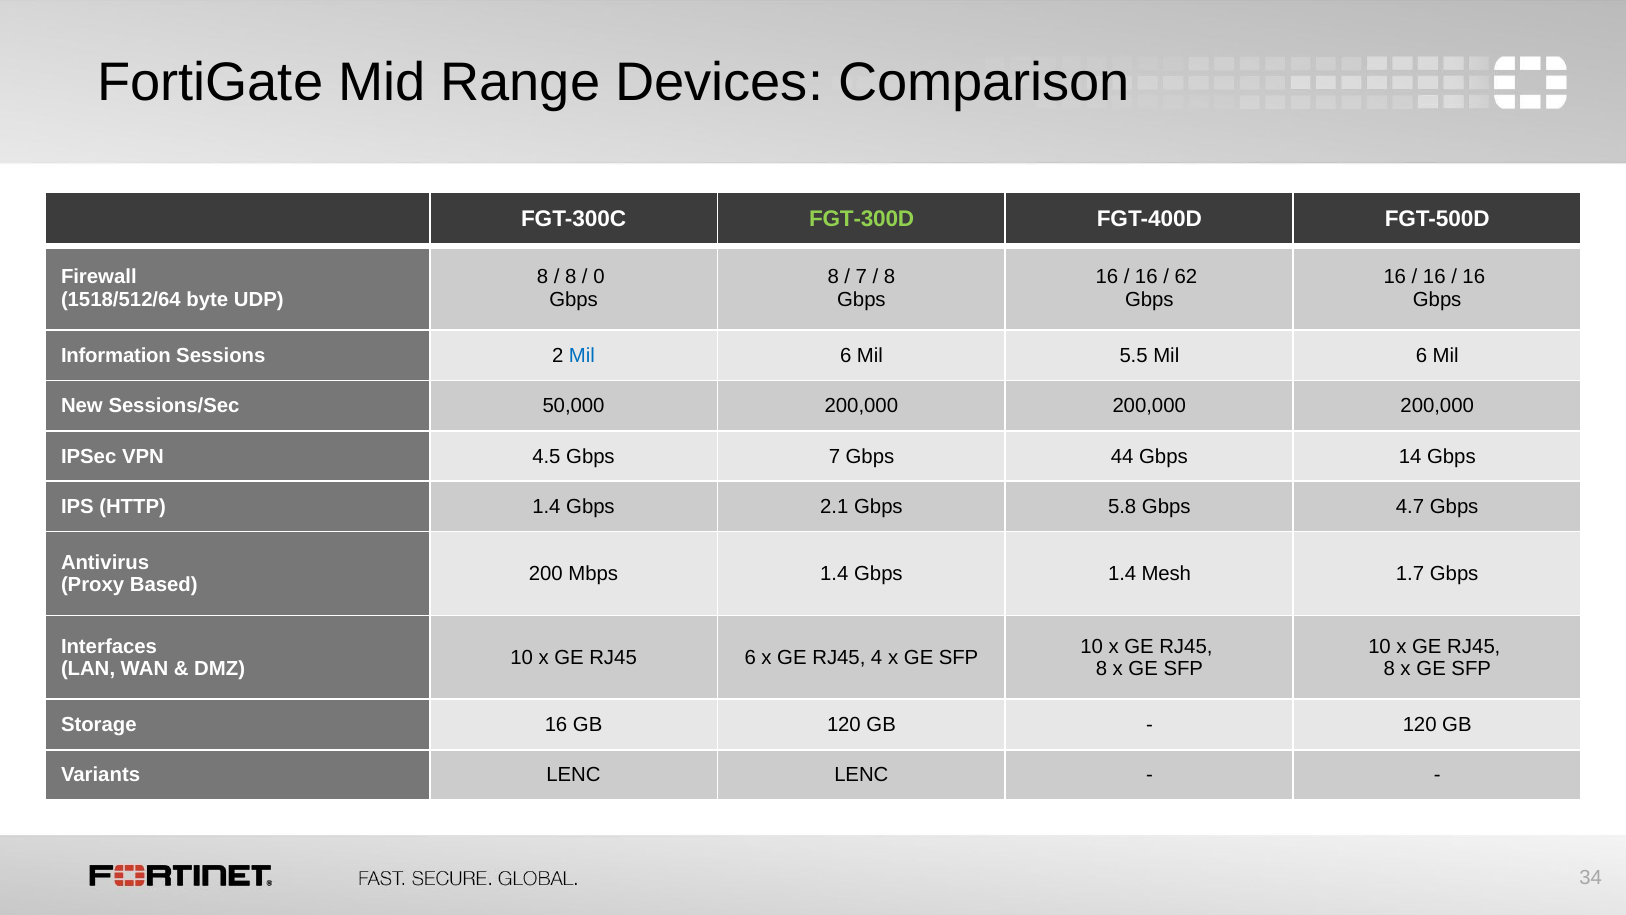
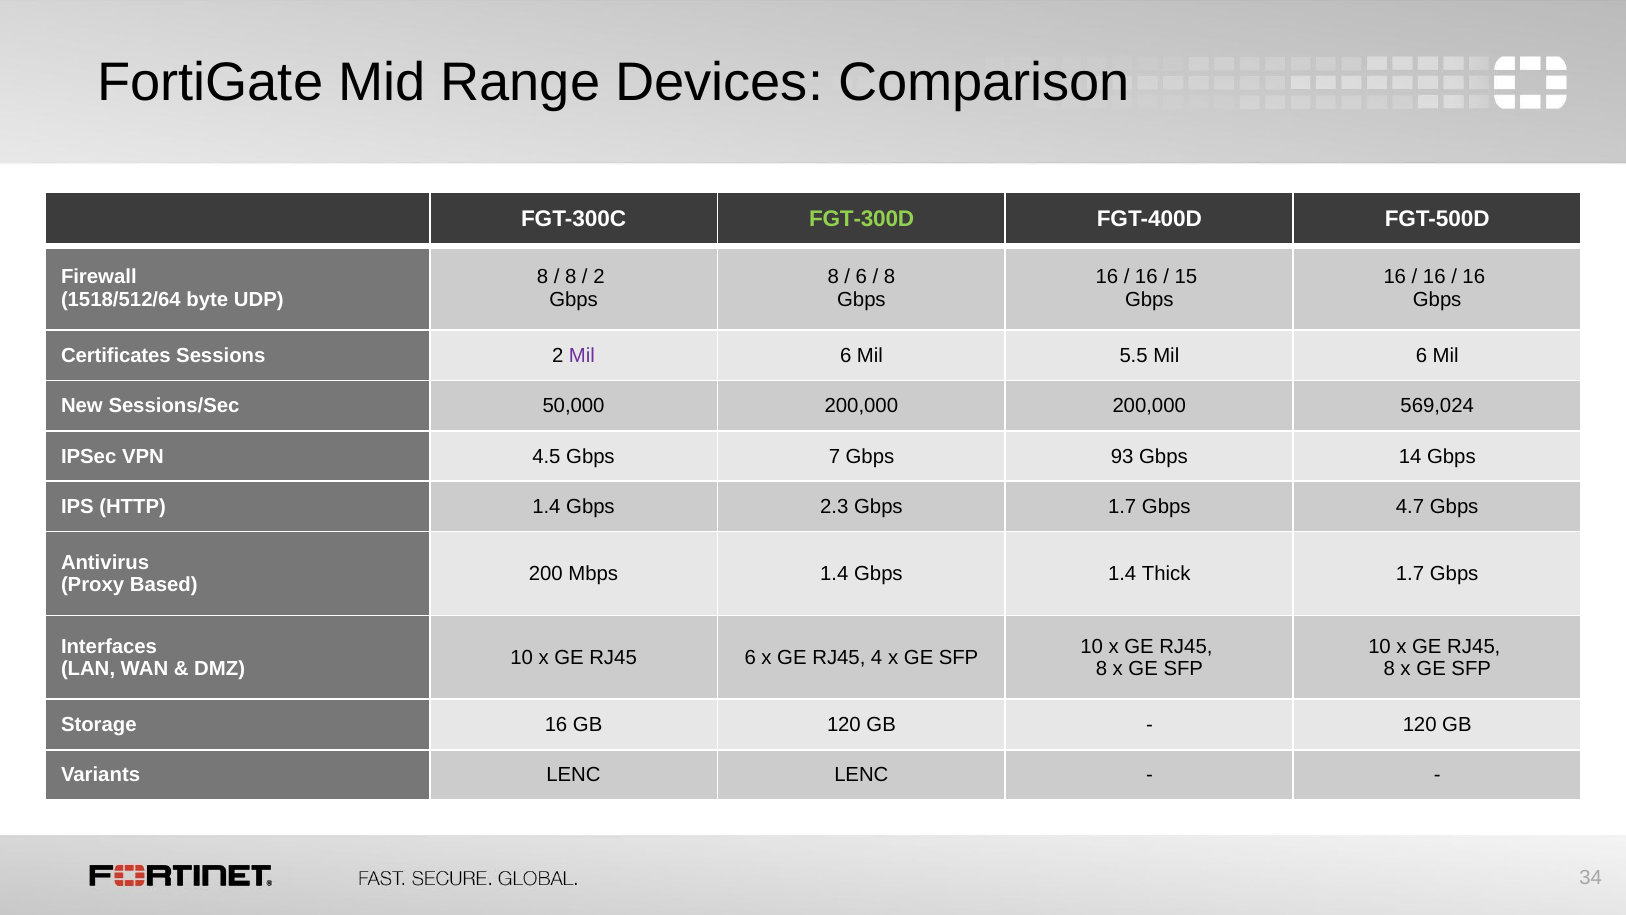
0 at (599, 277): 0 -> 2
7 at (861, 277): 7 -> 6
62: 62 -> 15
Information: Information -> Certificates
Mil at (582, 356) colour: blue -> purple
200,000 200,000 200,000: 200,000 -> 569,024
44: 44 -> 93
2.1: 2.1 -> 2.3
Gbps 5.8: 5.8 -> 1.7
Mesh: Mesh -> Thick
